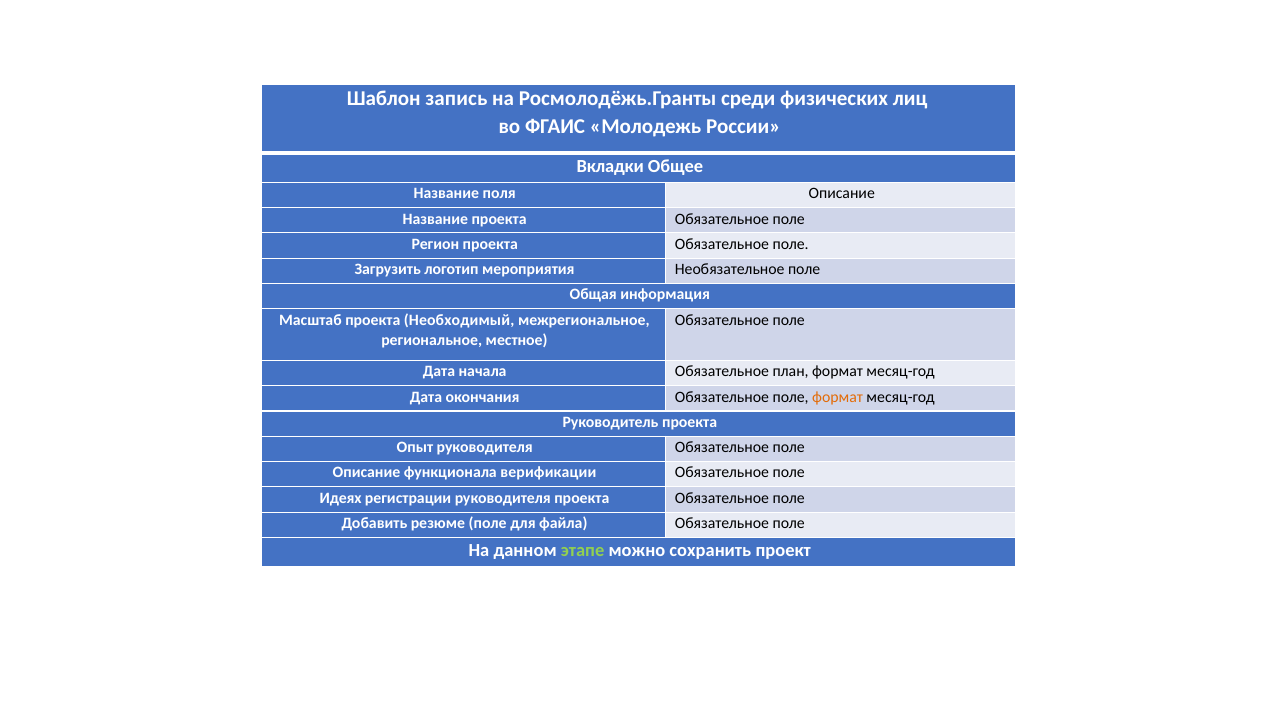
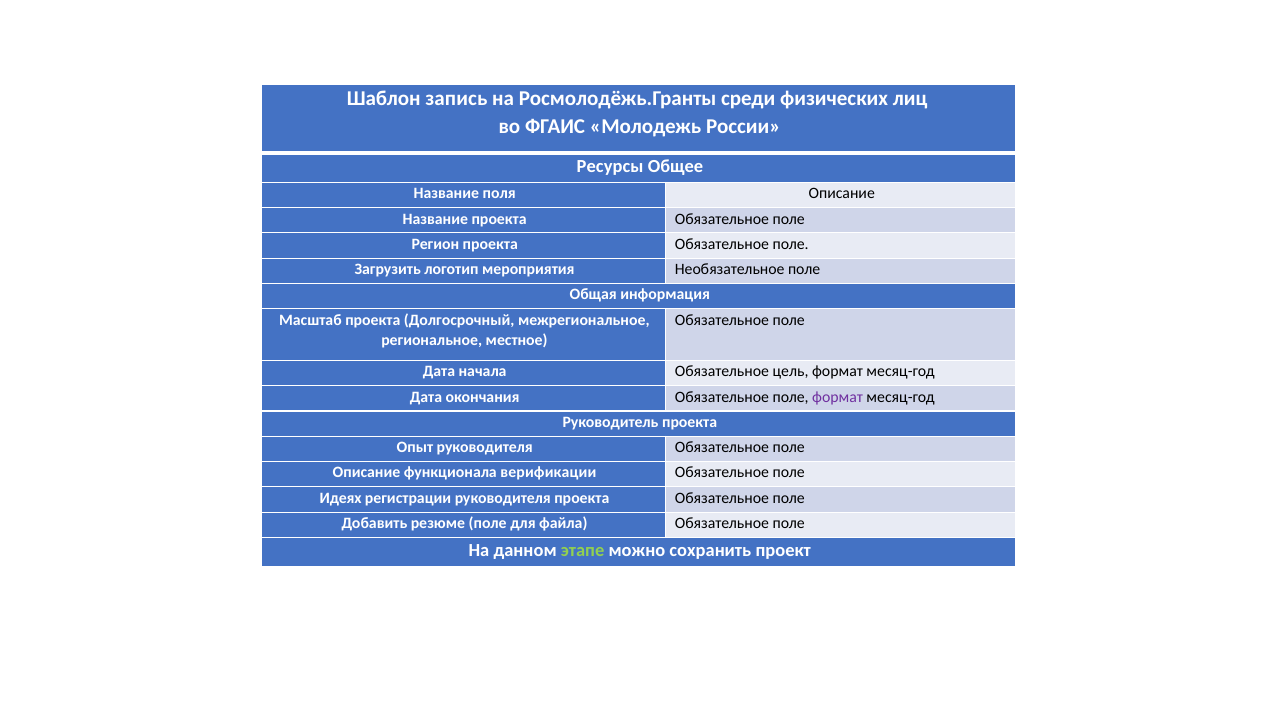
Вкладки: Вкладки -> Ресурсы
Необходимый: Необходимый -> Долгосрочный
план: план -> цель
формат at (838, 397) colour: orange -> purple
